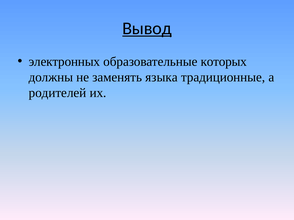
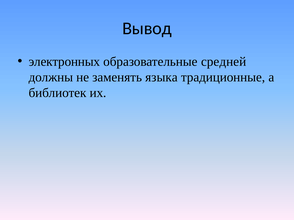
Вывод underline: present -> none
которых: которых -> средней
родителей: родителей -> библиотек
